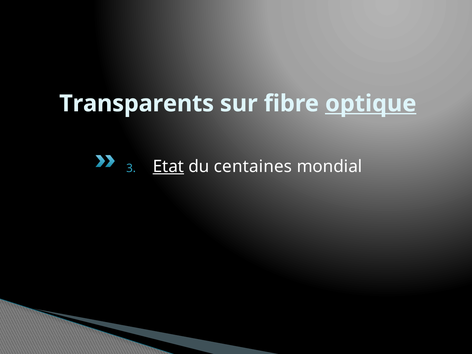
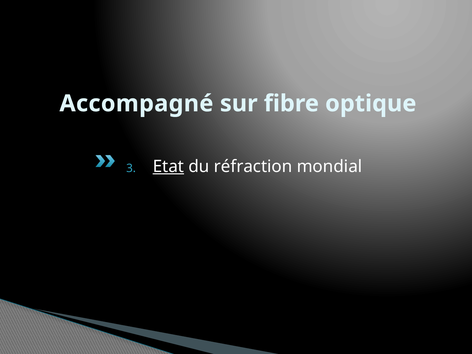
Transparents: Transparents -> Accompagné
optique underline: present -> none
centaines: centaines -> réfraction
